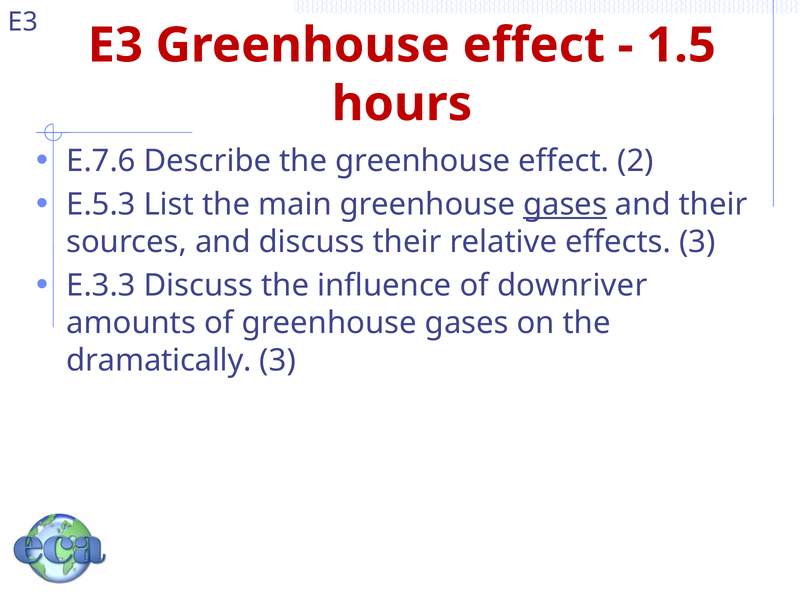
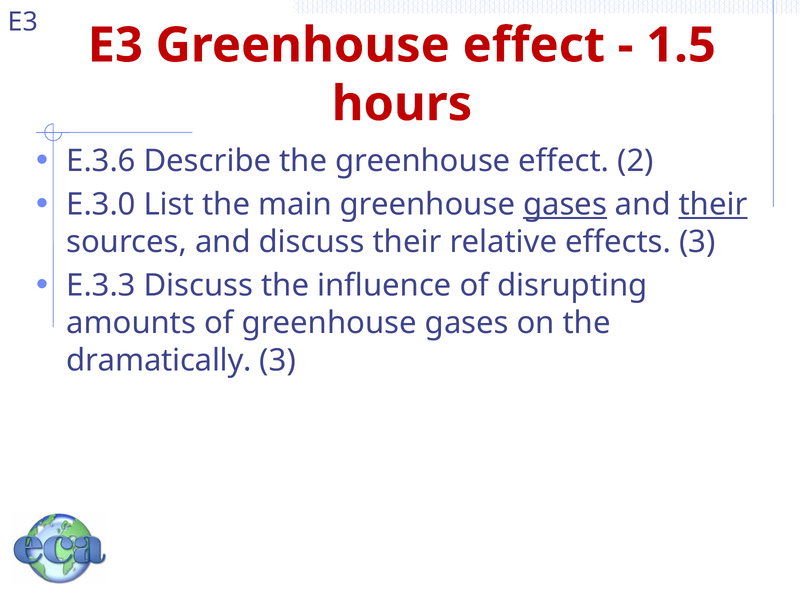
E.7.6: E.7.6 -> E.3.6
E.5.3: E.5.3 -> E.3.0
their at (713, 205) underline: none -> present
downriver: downriver -> disrupting
